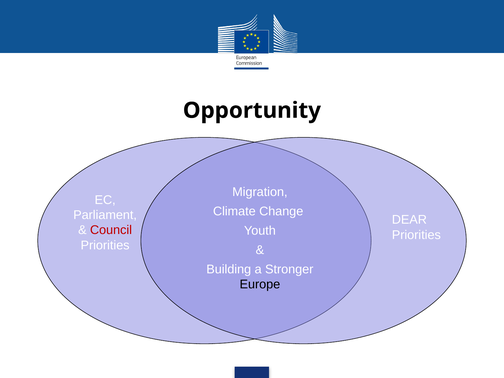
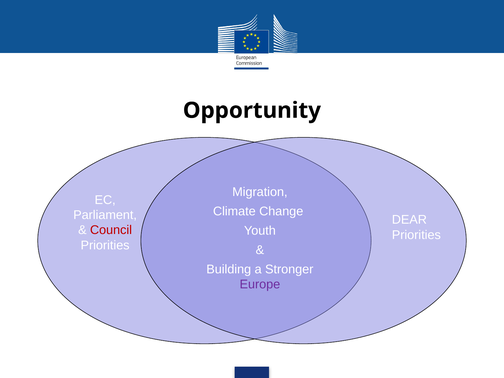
Europe colour: black -> purple
